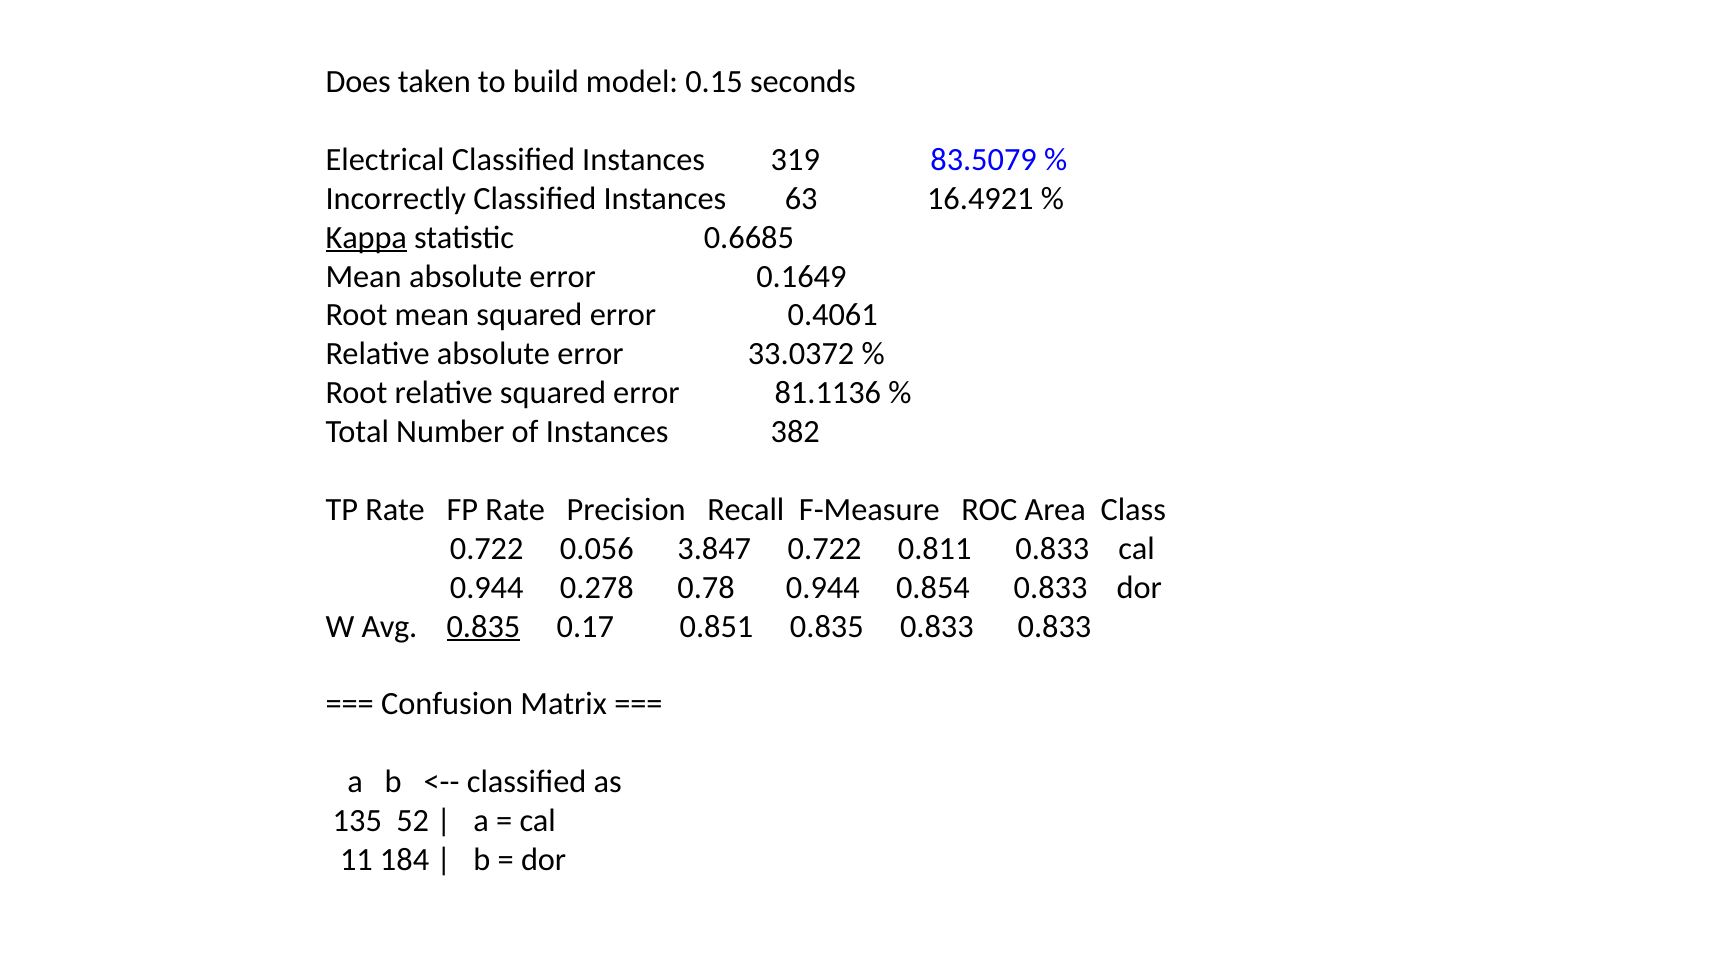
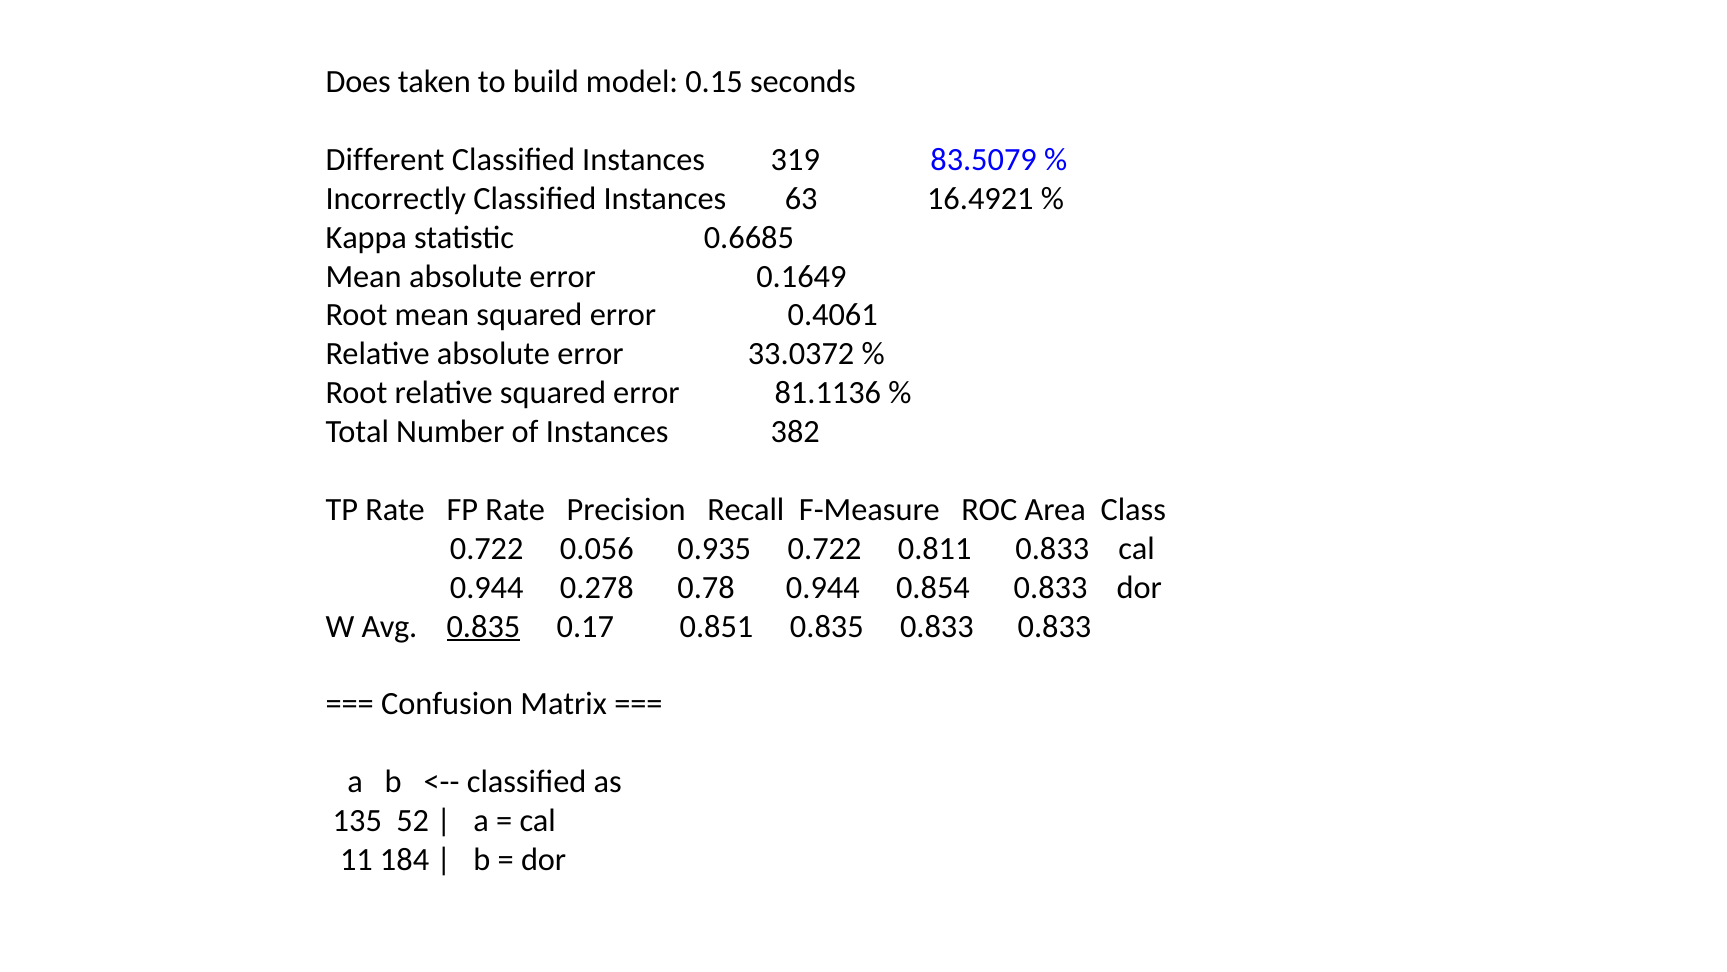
Electrical: Electrical -> Different
Kappa underline: present -> none
3.847: 3.847 -> 0.935
